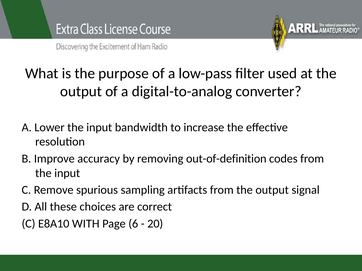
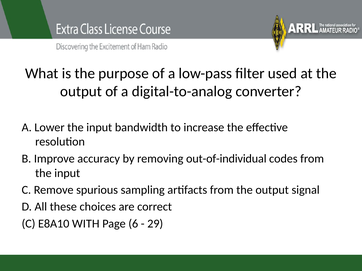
out-of-definition: out-of-definition -> out-of-individual
20: 20 -> 29
